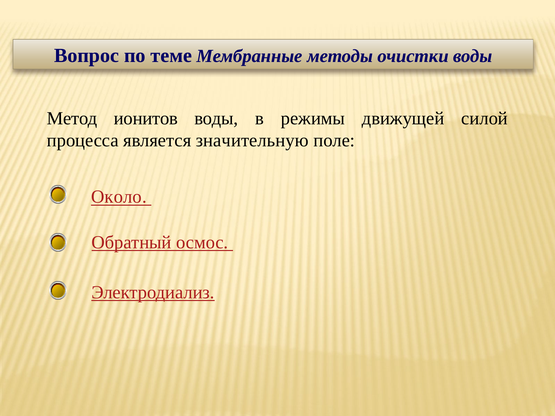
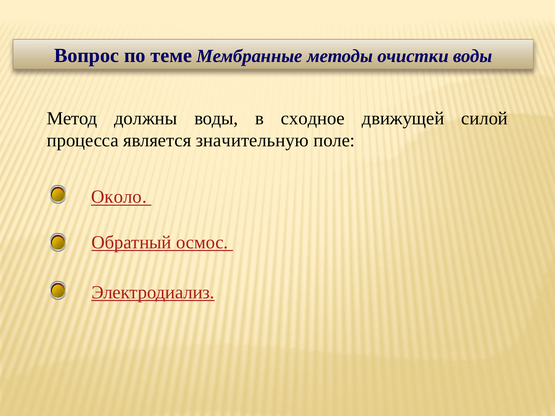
ионитов: ионитов -> должны
режимы: режимы -> сходное
